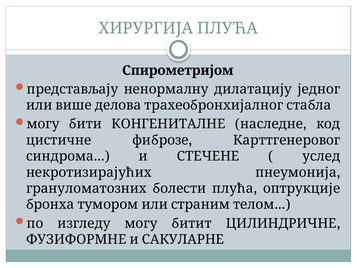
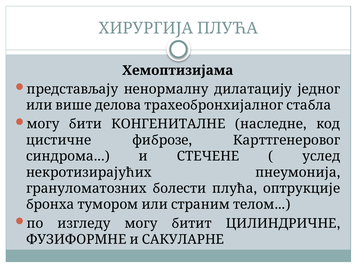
Спирометријом: Спирометријом -> Хемоптизијама
